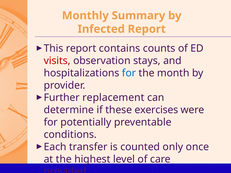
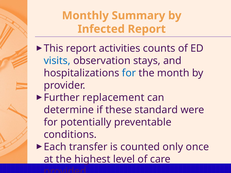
contains: contains -> activities
visits colour: red -> blue
exercises: exercises -> standard
